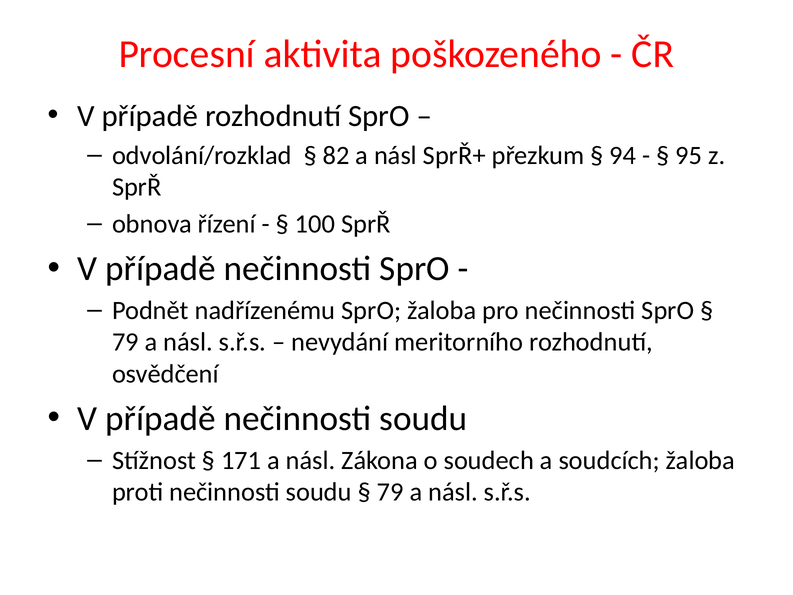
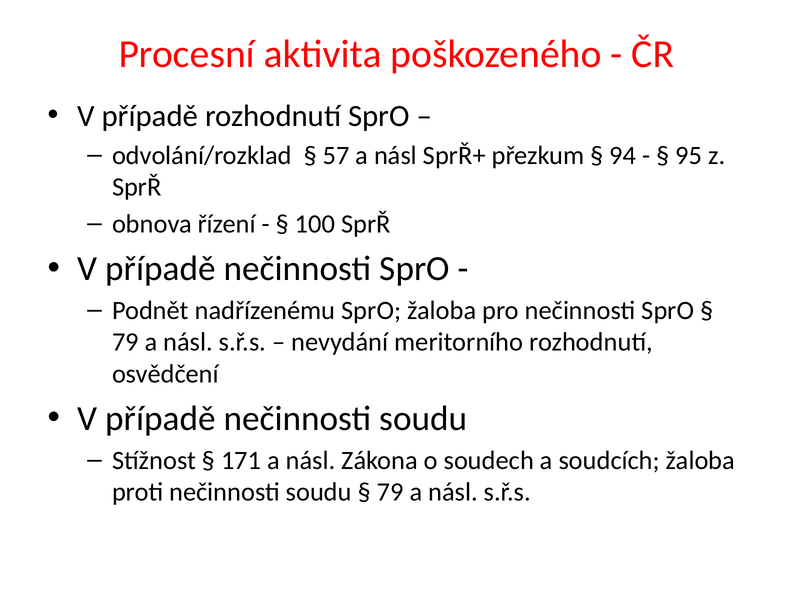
82: 82 -> 57
